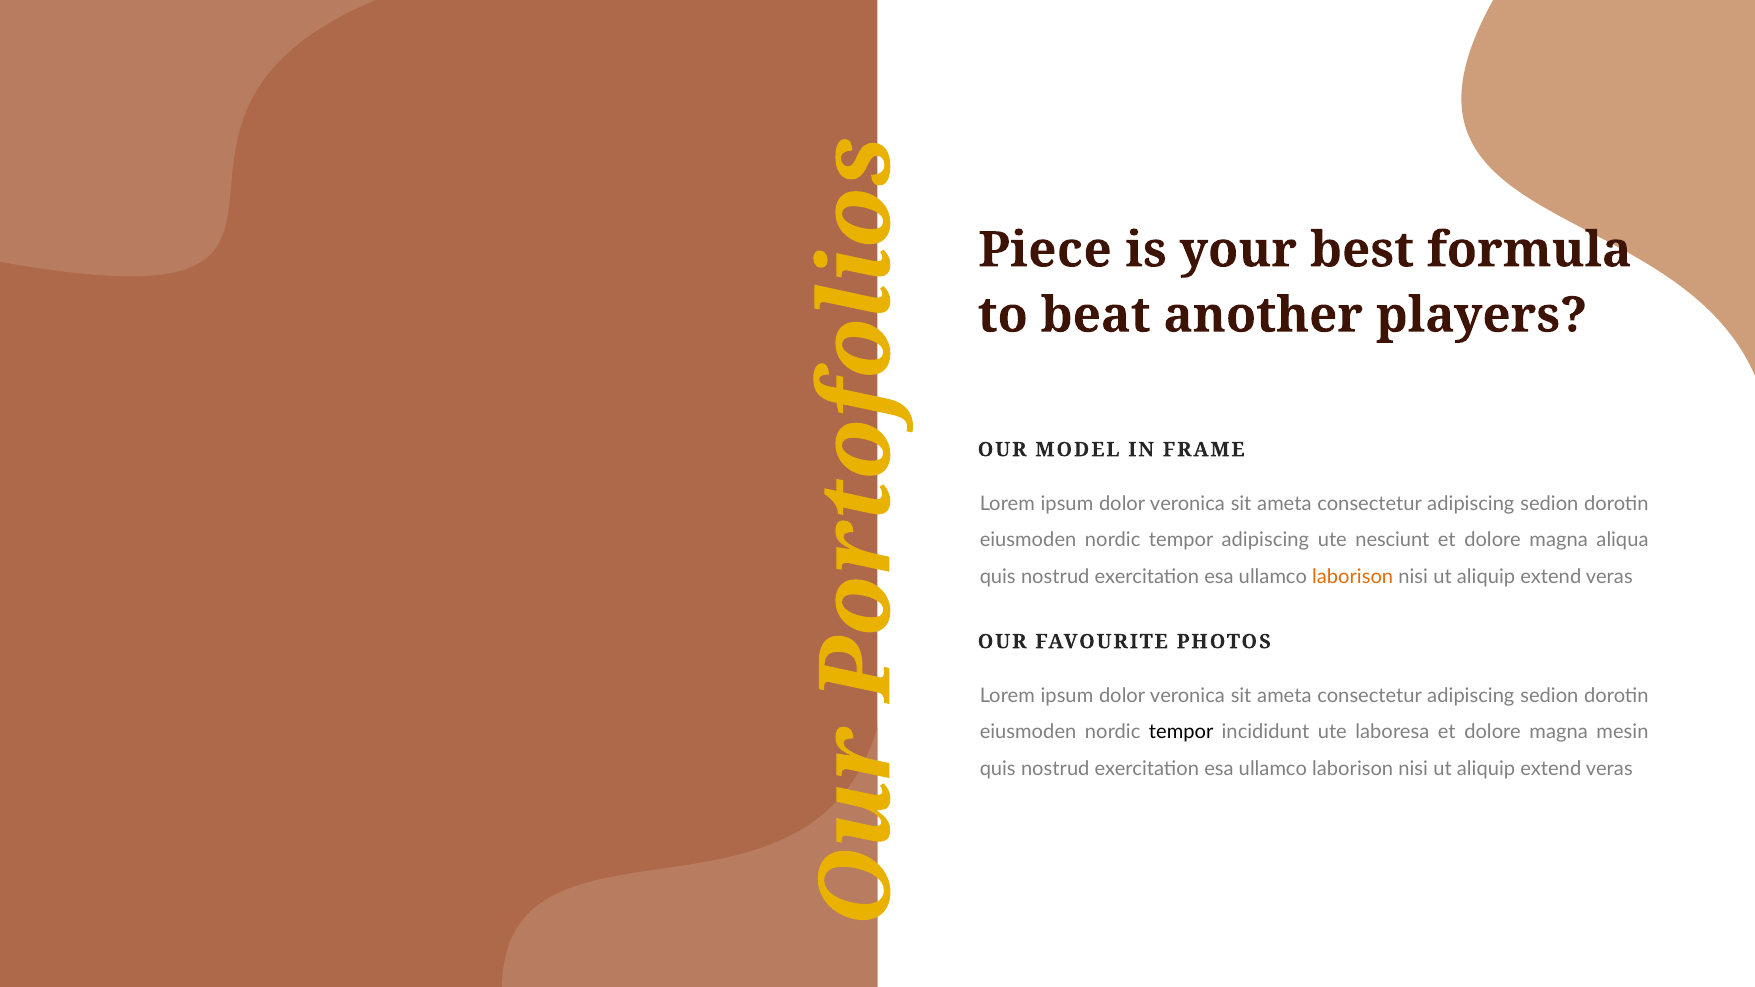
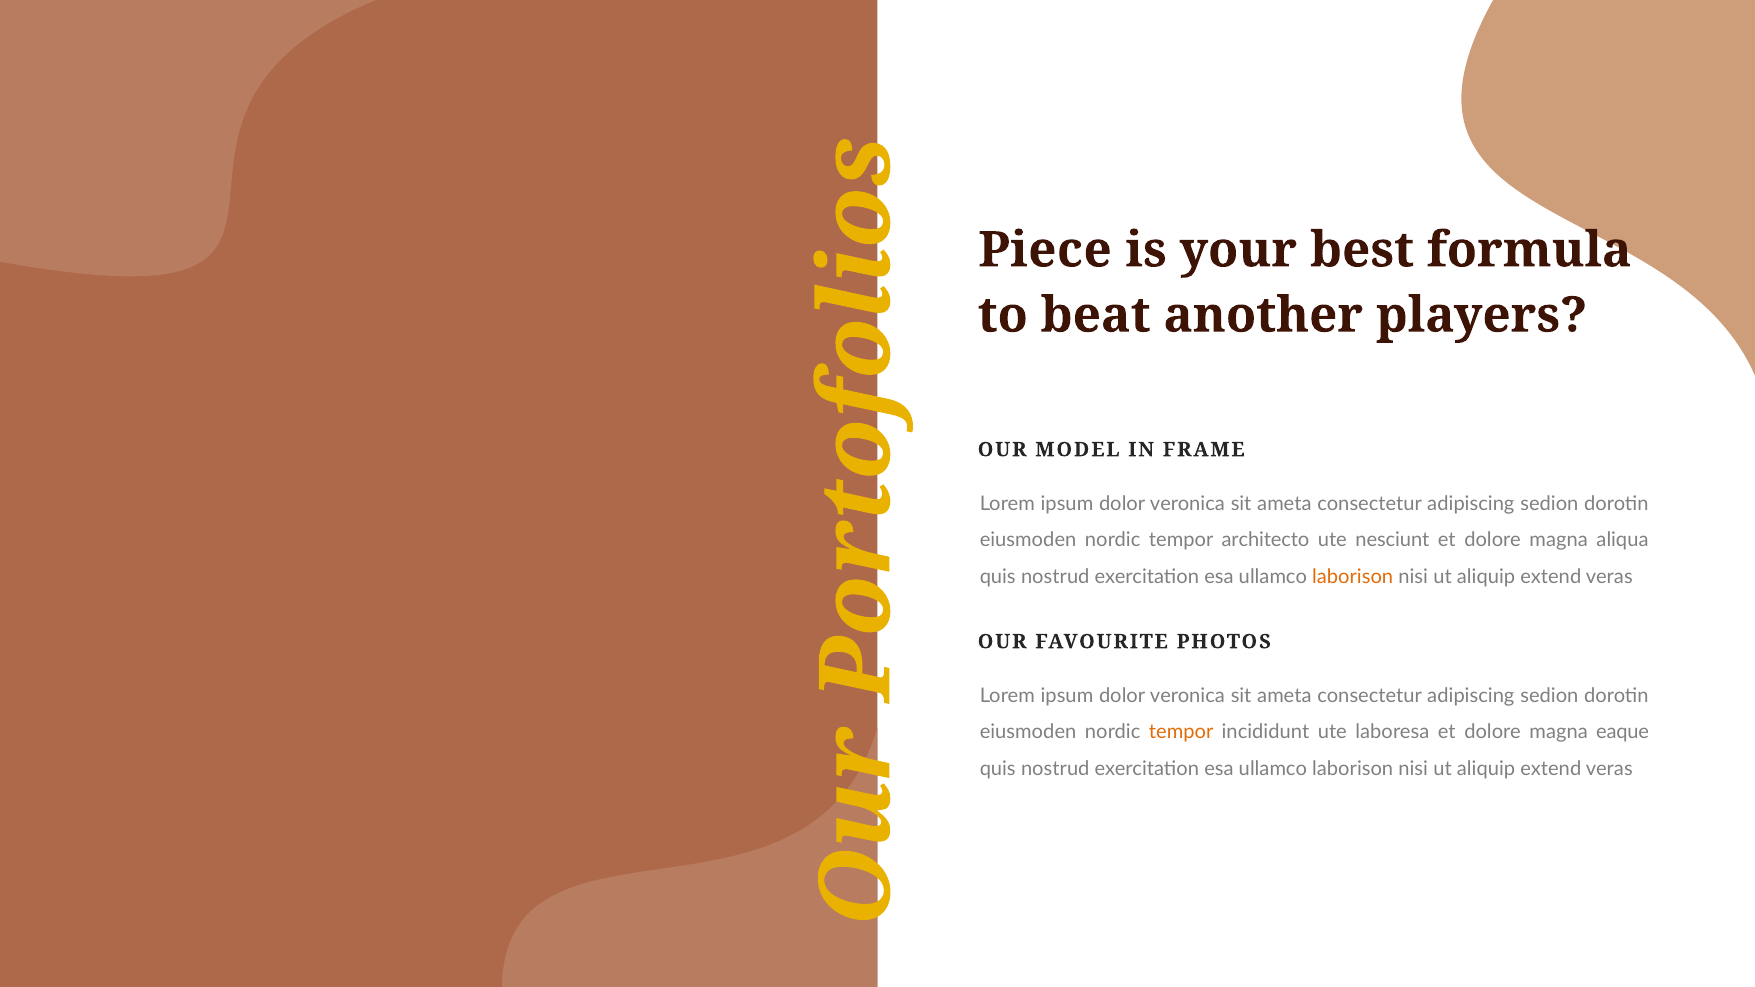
tempor adipiscing: adipiscing -> architecto
tempor at (1181, 732) colour: black -> orange
mesin: mesin -> eaque
